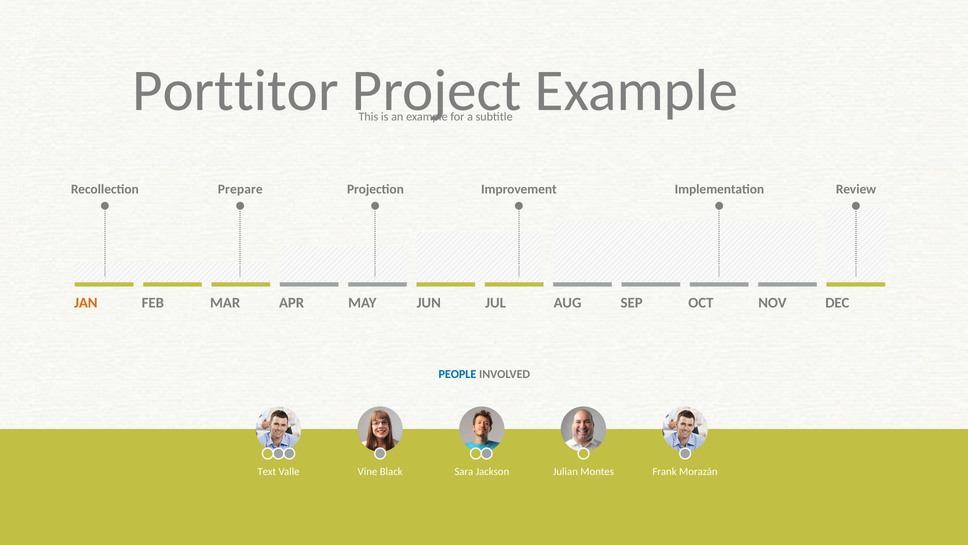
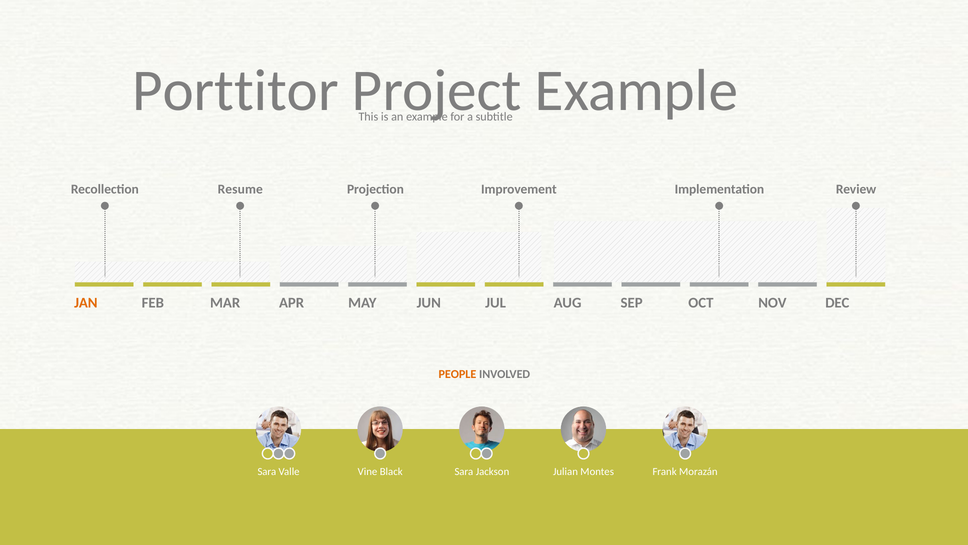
Prepare: Prepare -> Resume
PEOPLE colour: blue -> orange
Text at (267, 471): Text -> Sara
